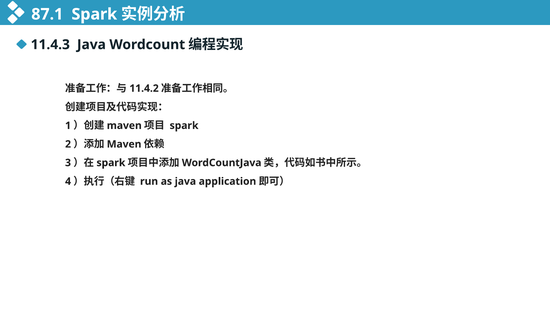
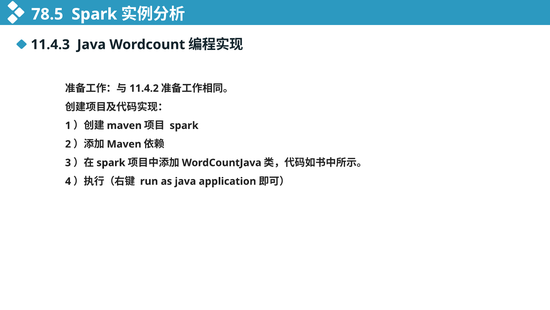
87.1: 87.1 -> 78.5
